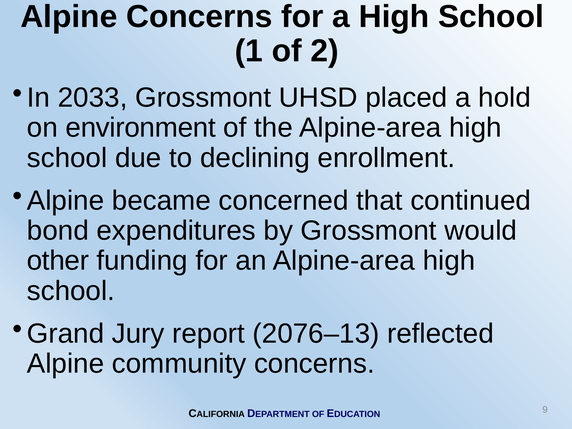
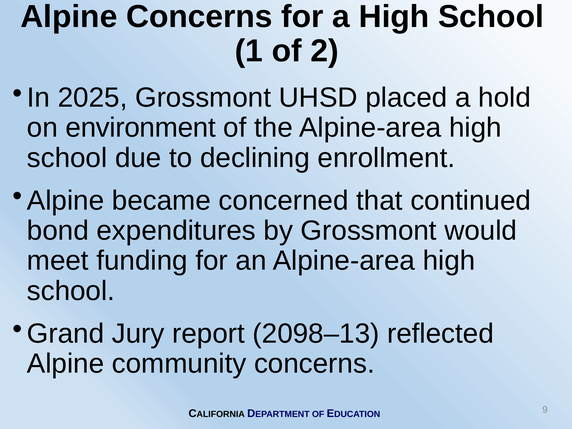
2033: 2033 -> 2025
other: other -> meet
2076–13: 2076–13 -> 2098–13
